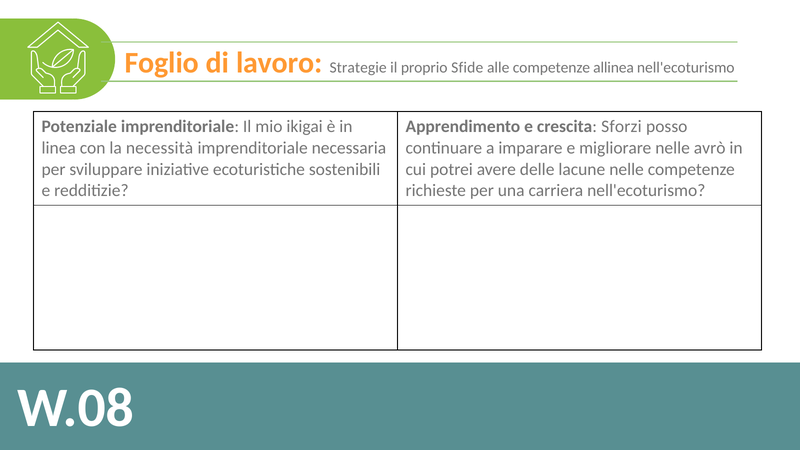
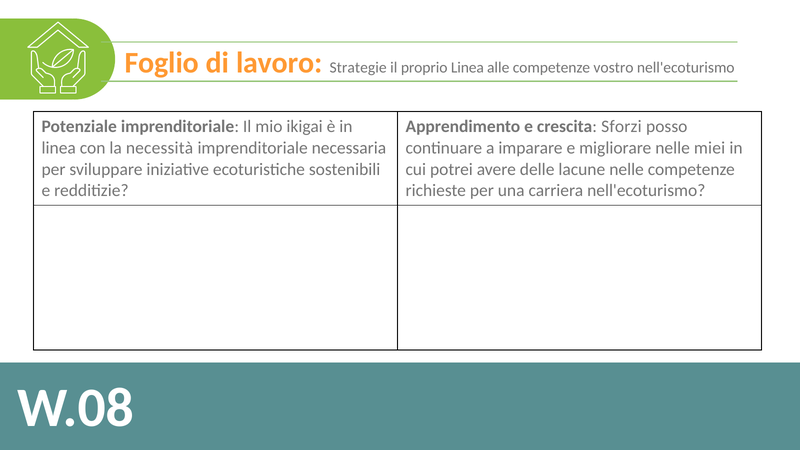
proprio Sfide: Sfide -> Linea
allinea: allinea -> vostro
avrò: avrò -> miei
